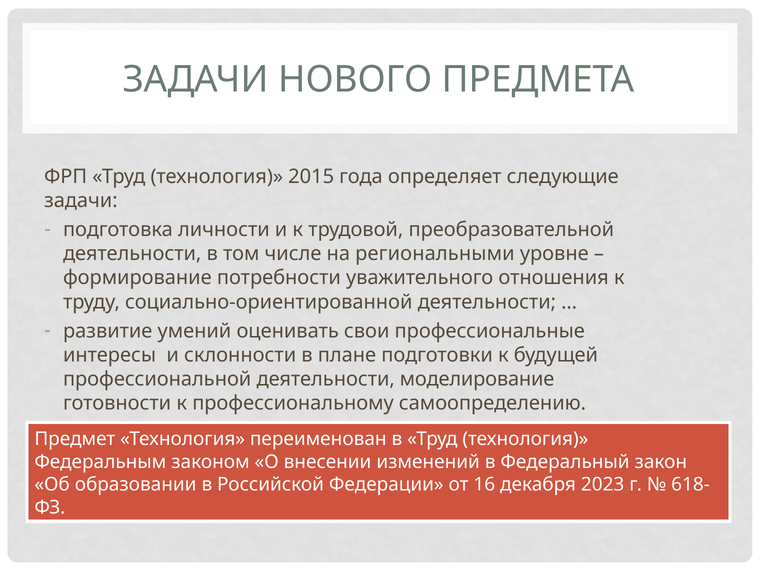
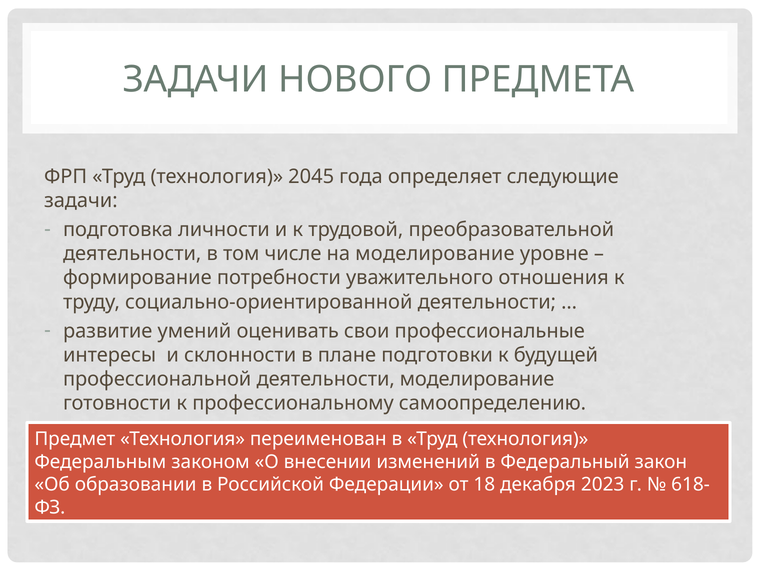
2015: 2015 -> 2045
на региональными: региональными -> моделирование
16: 16 -> 18
